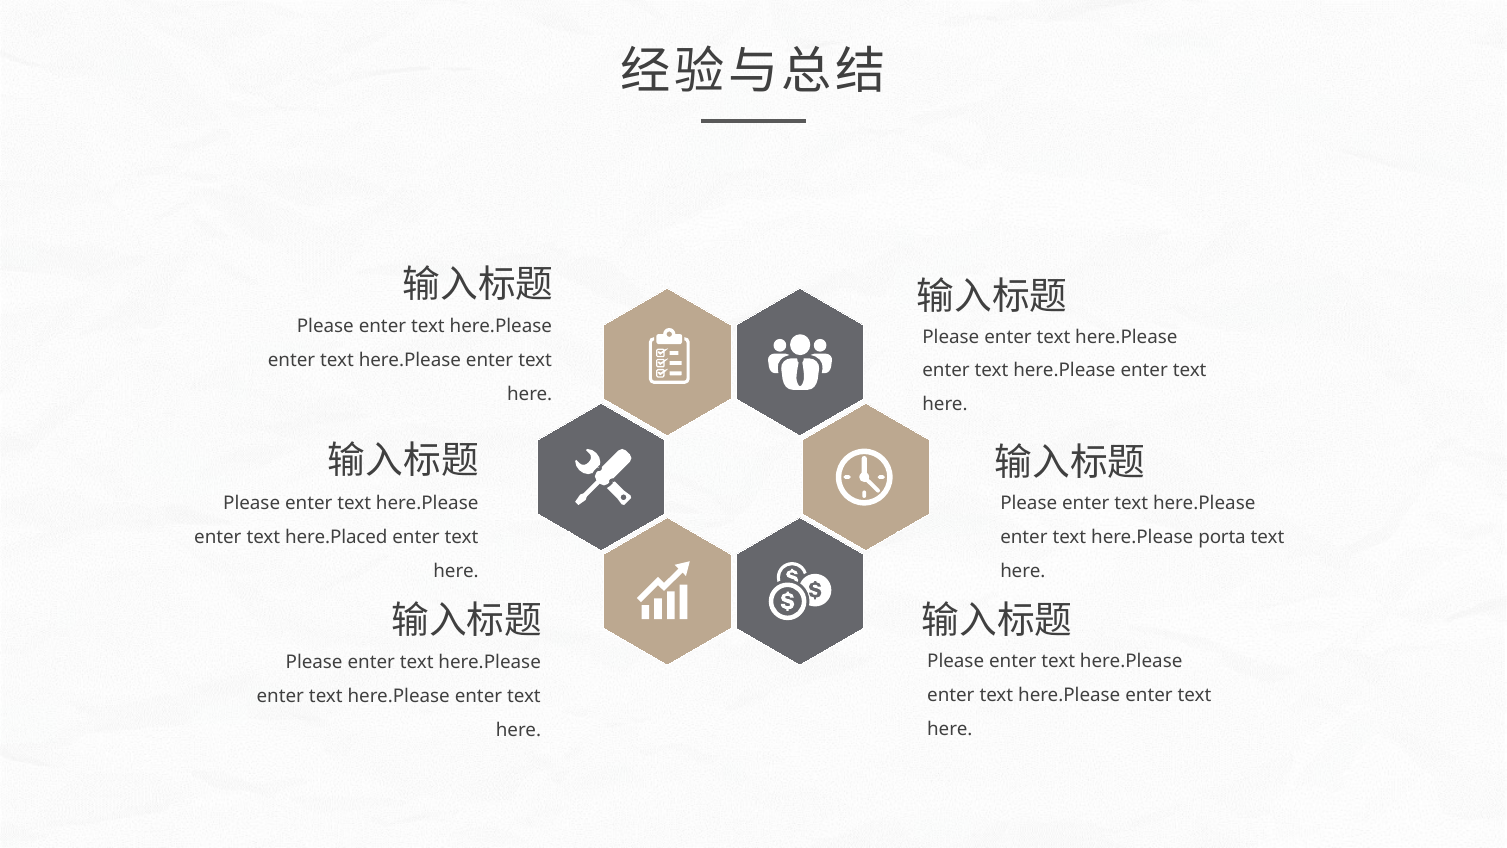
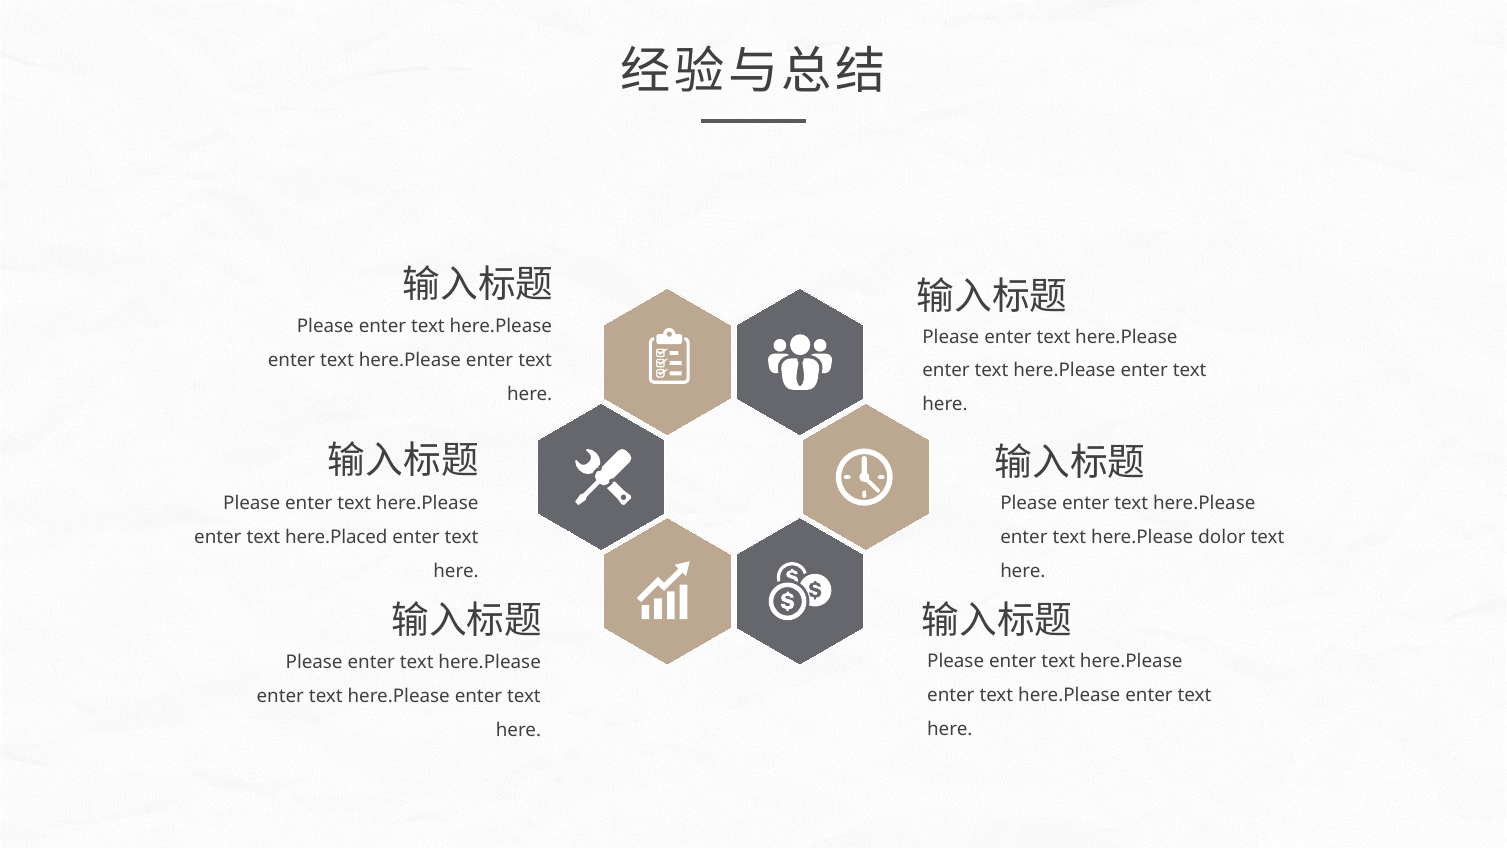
porta: porta -> dolor
